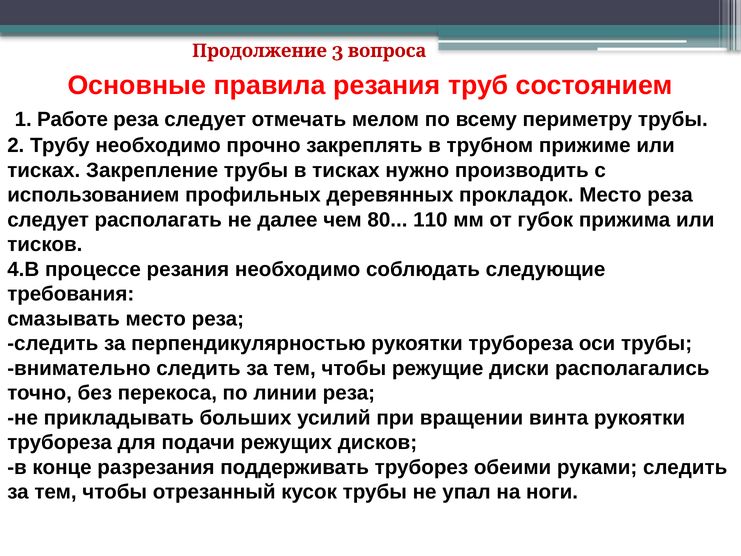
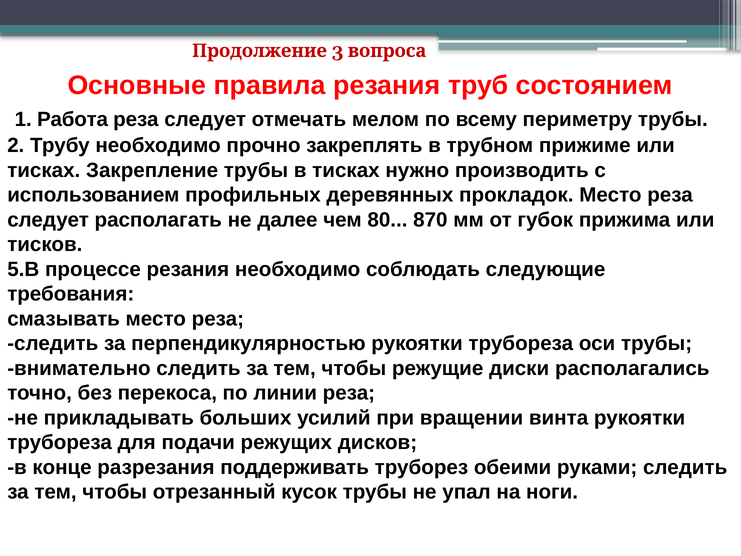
Работе: Работе -> Работа
110: 110 -> 870
4.В: 4.В -> 5.В
